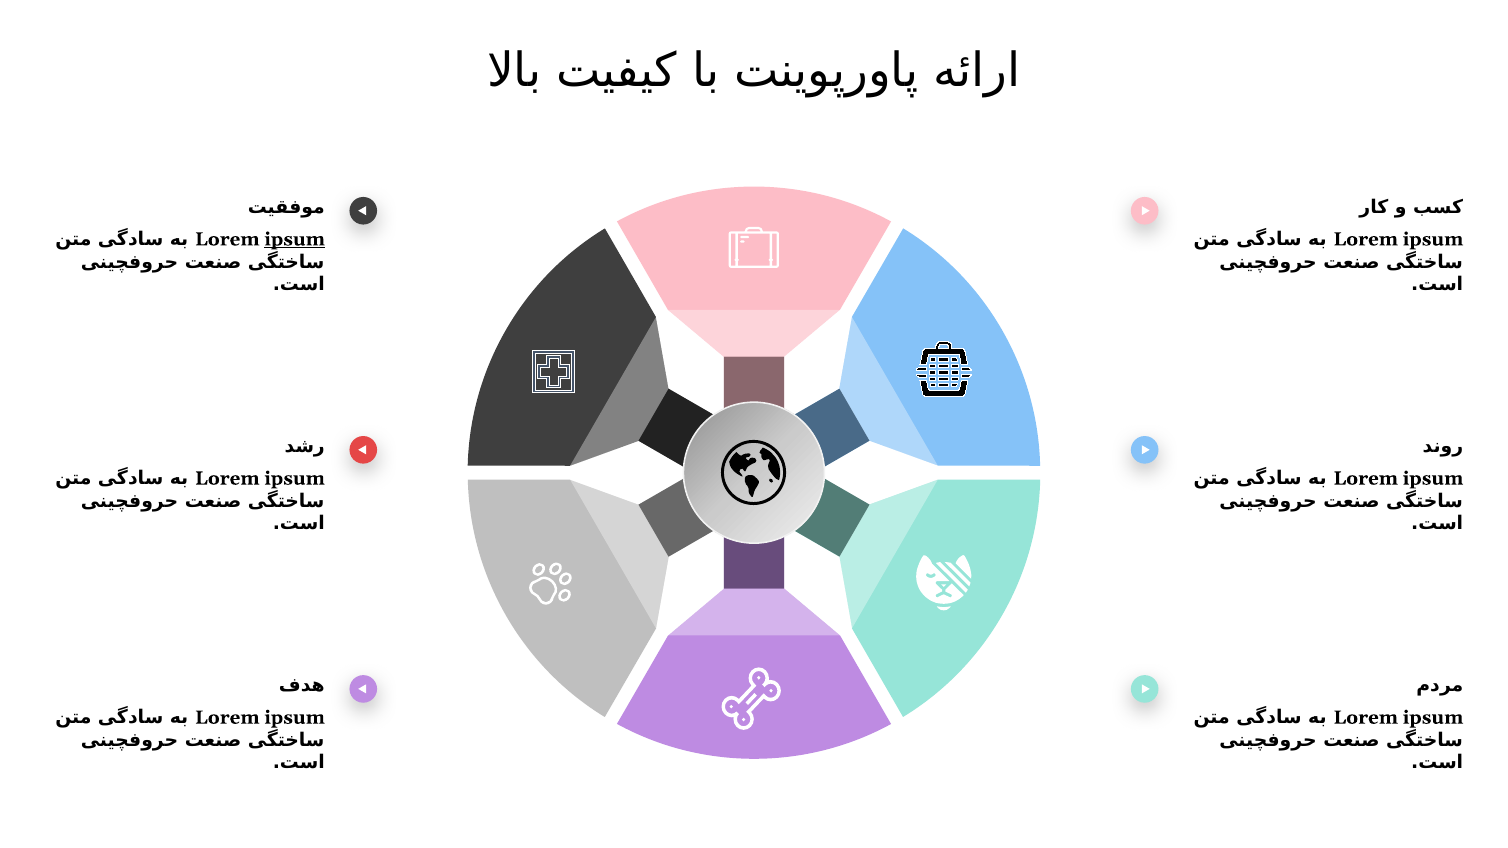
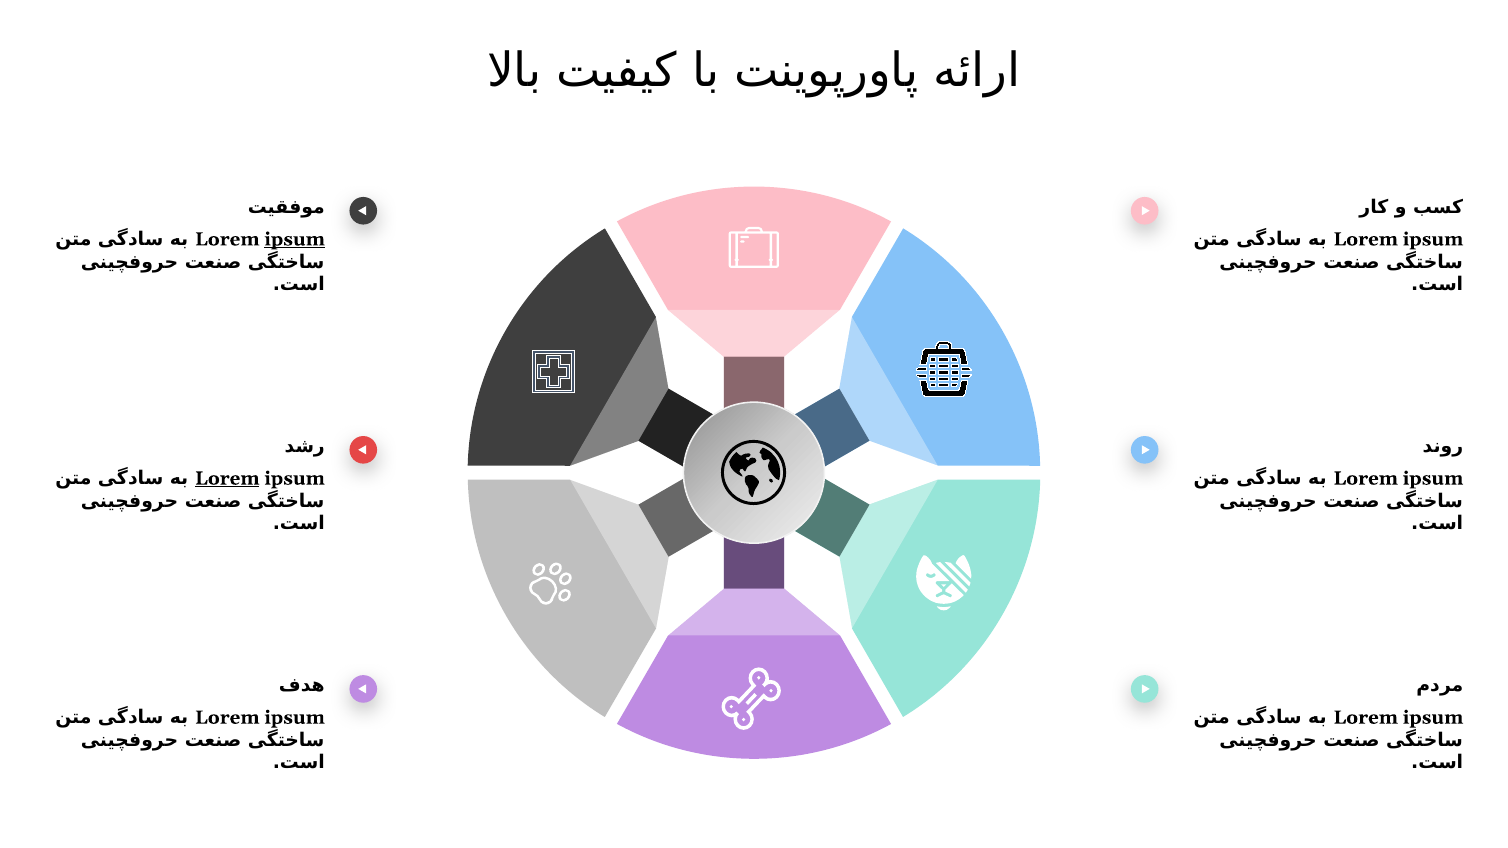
Lorem at (227, 478) underline: none -> present
